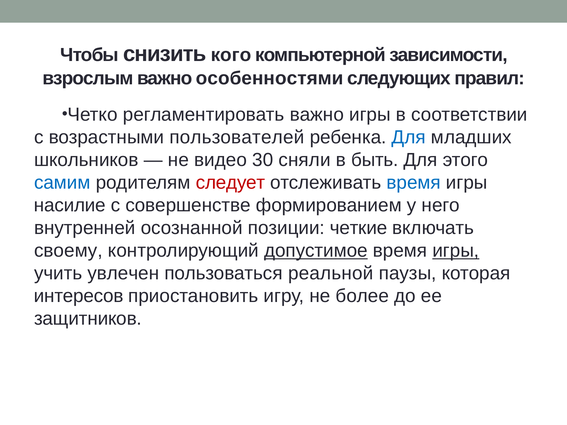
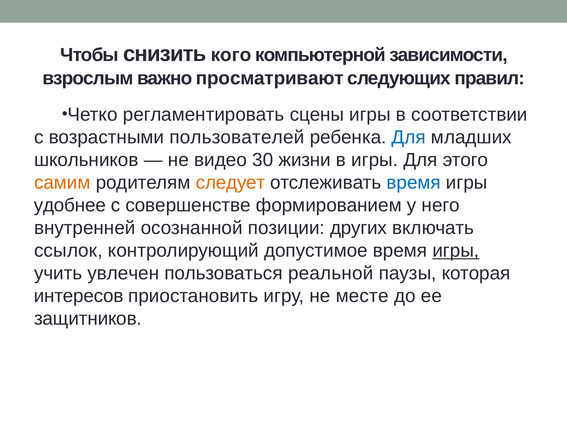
особенностями: особенностями -> просматривают
регламентировать важно: важно -> сцены
сняли: сняли -> жизни
в быть: быть -> игры
самим colour: blue -> orange
следует colour: red -> orange
насилие: насилие -> удобнее
четкие: четкие -> других
своему: своему -> ссылок
допустимое underline: present -> none
более: более -> месте
